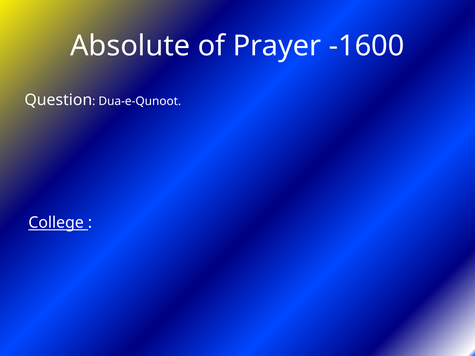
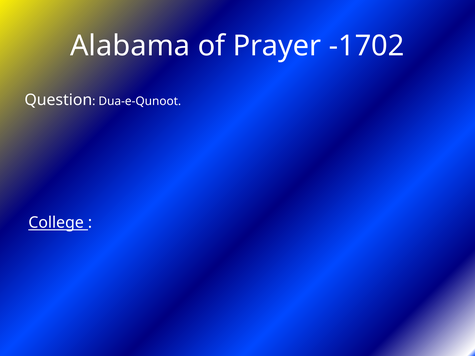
Absolute: Absolute -> Alabama
-1600: -1600 -> -1702
